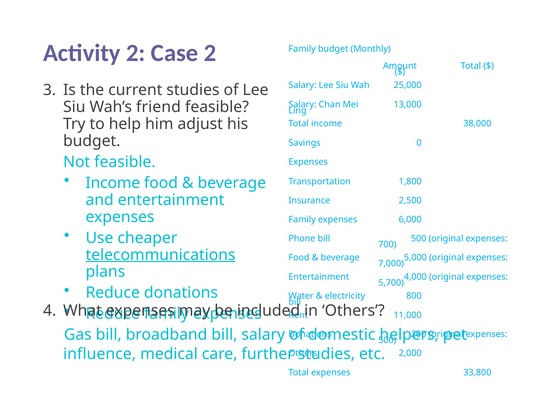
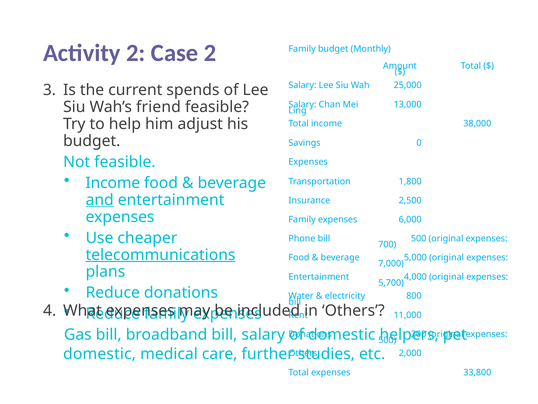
current studies: studies -> spends
and underline: none -> present
influence at (100, 354): influence -> domestic
